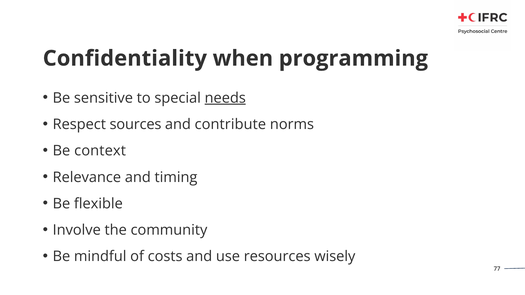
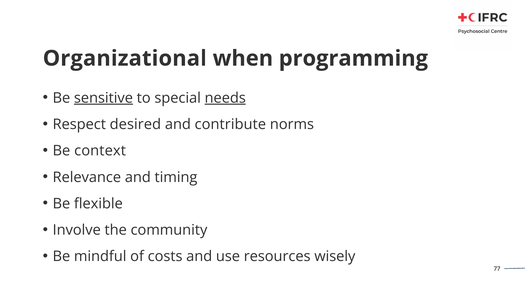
Confidentiality: Confidentiality -> Organizational
sensitive underline: none -> present
sources: sources -> desired
